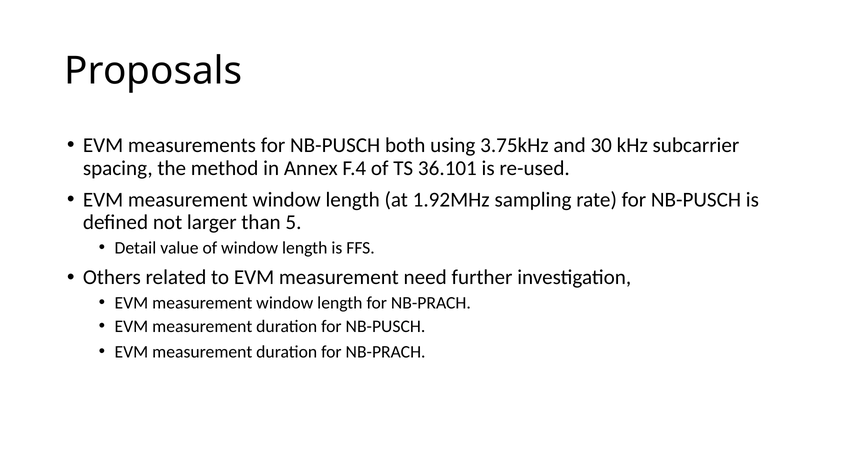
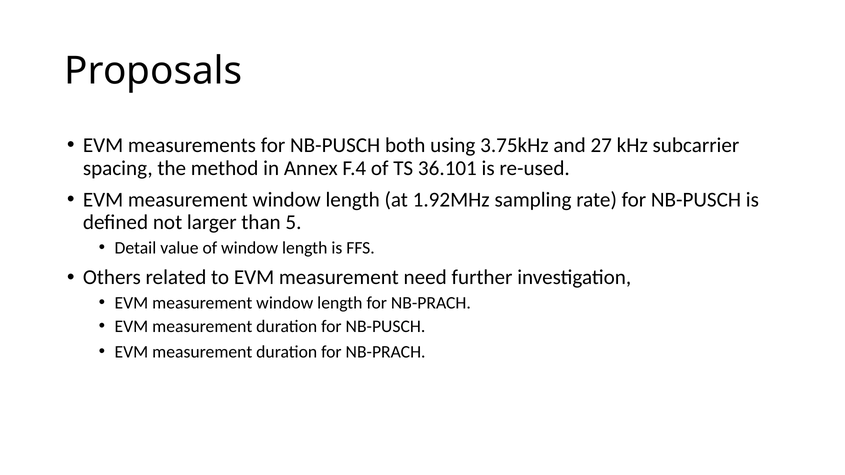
30: 30 -> 27
